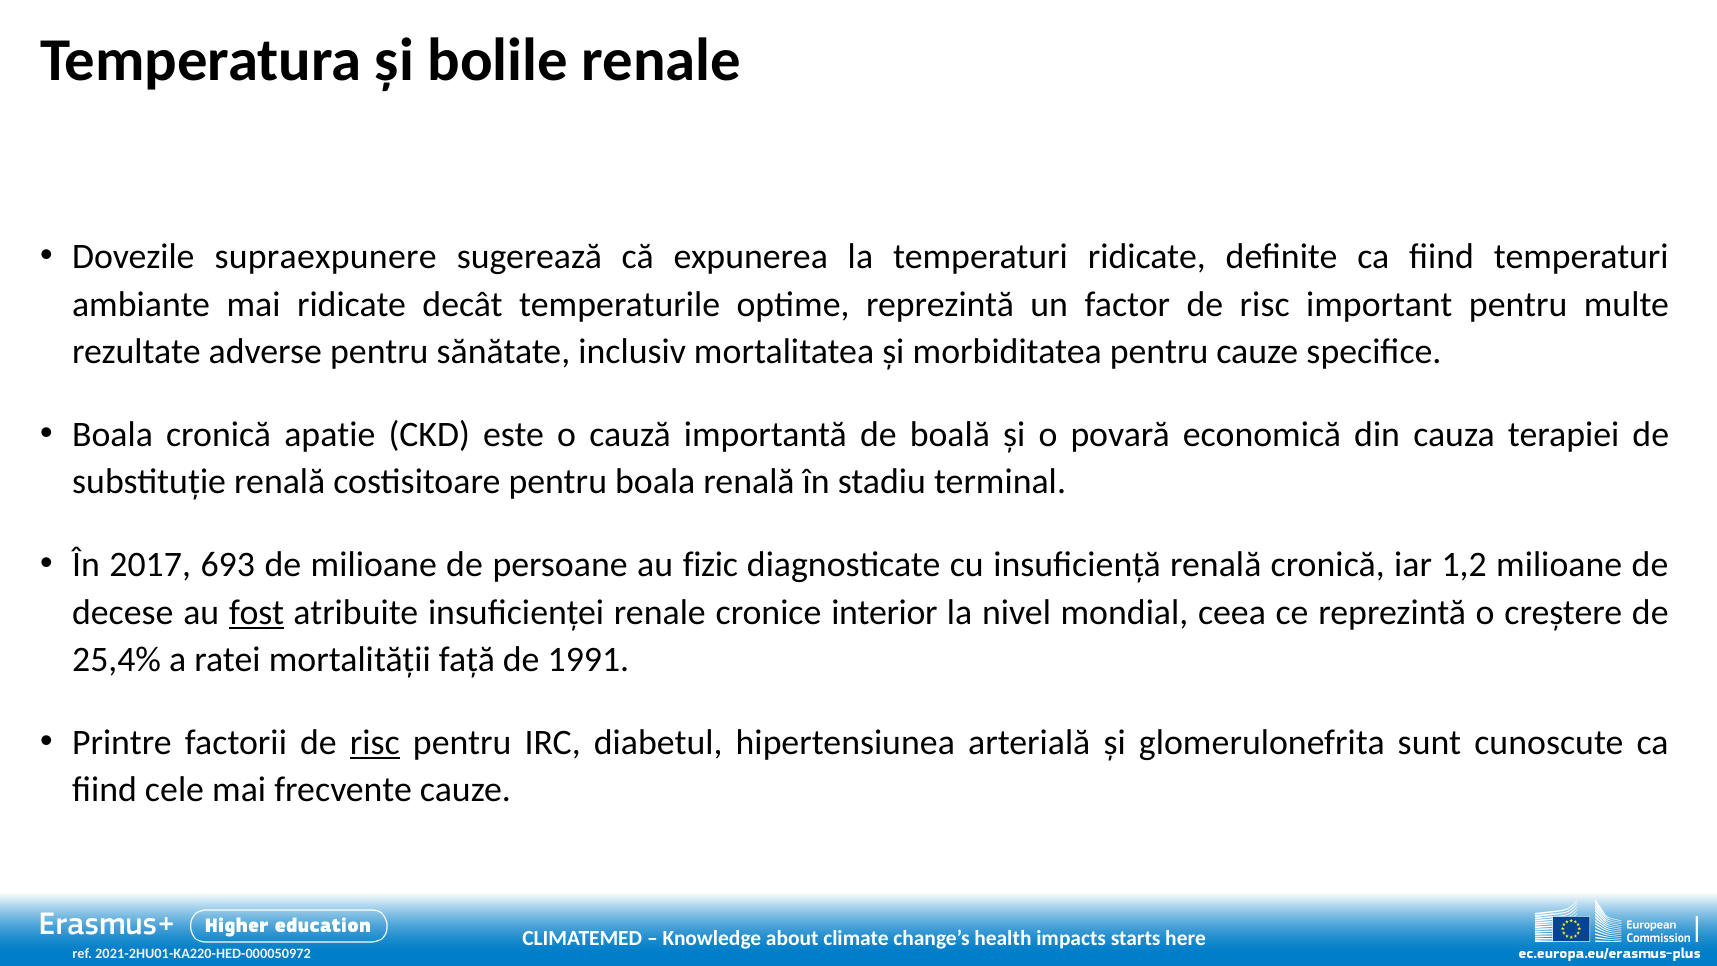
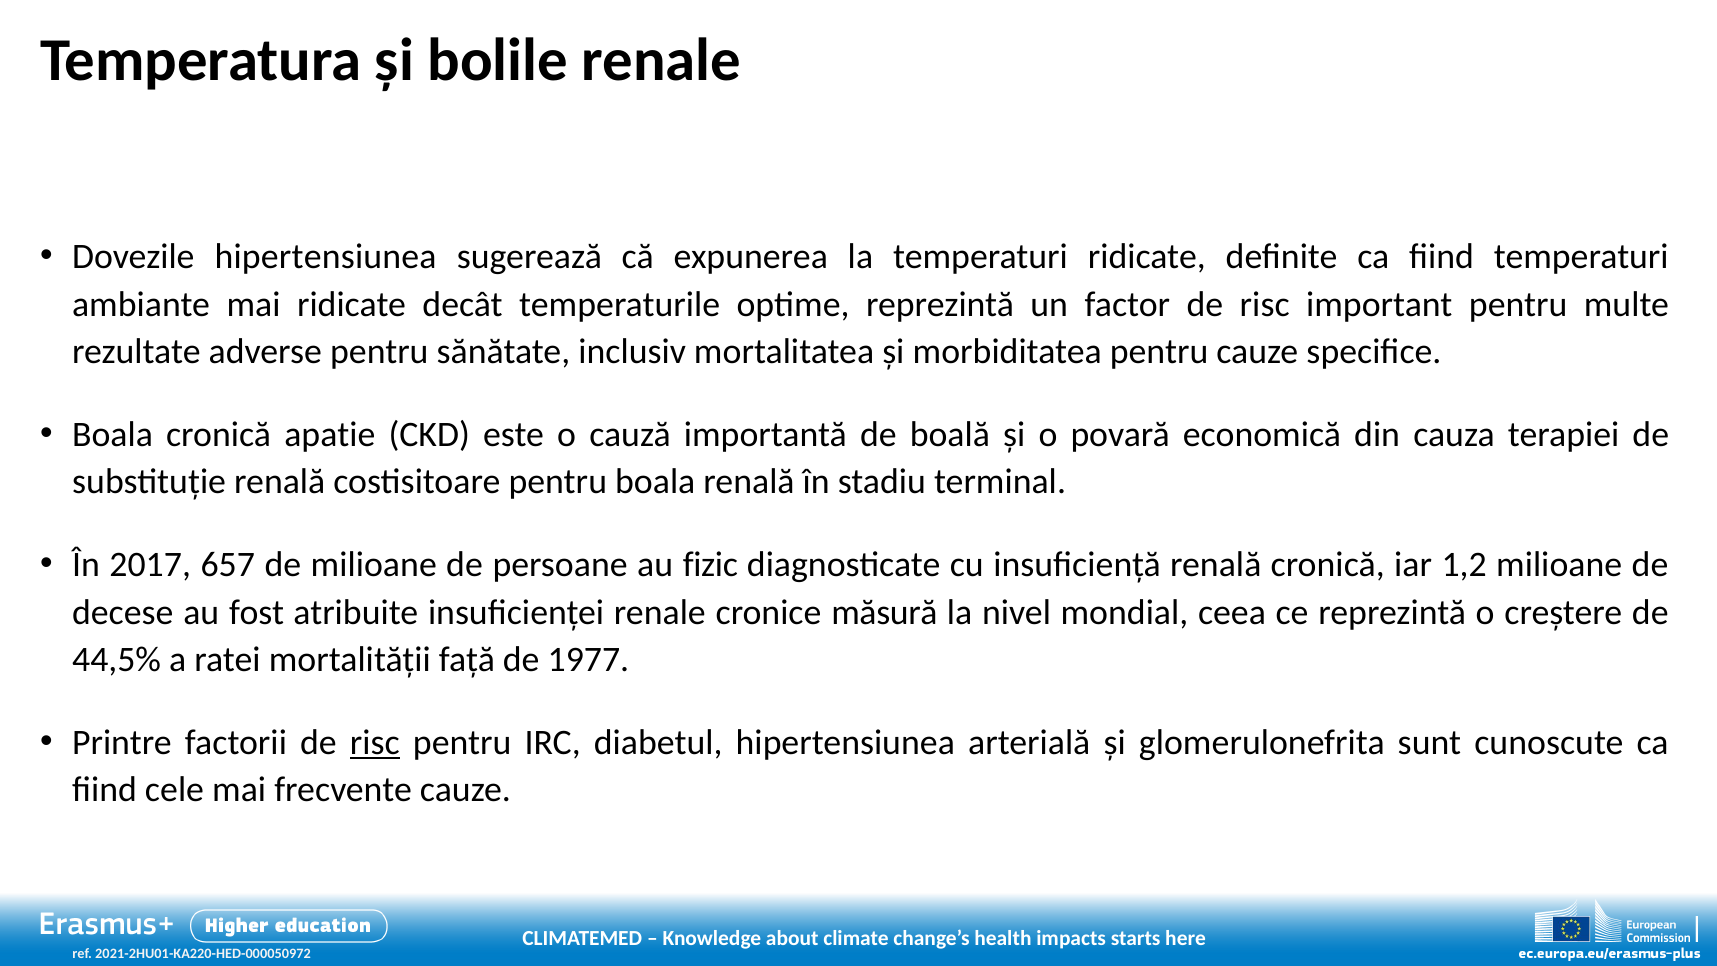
Dovezile supraexpunere: supraexpunere -> hipertensiunea
693: 693 -> 657
fost underline: present -> none
interior: interior -> măsură
25,4%: 25,4% -> 44,5%
1991: 1991 -> 1977
